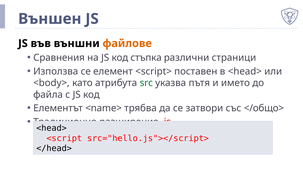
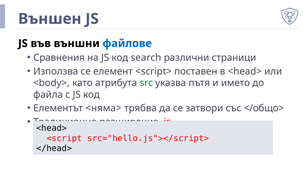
файлове colour: orange -> blue
стъпка: стъпка -> search
<name>: <name> -> <няма>
